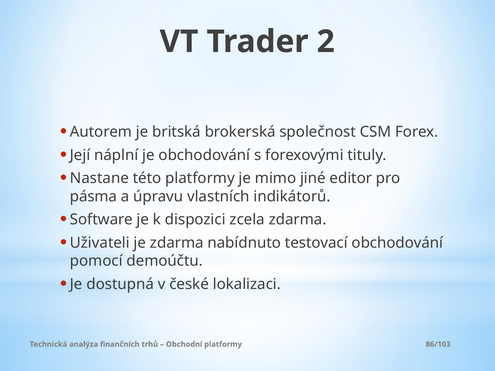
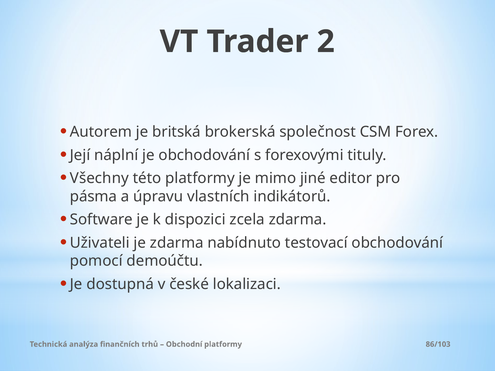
Nastane: Nastane -> Všechny
